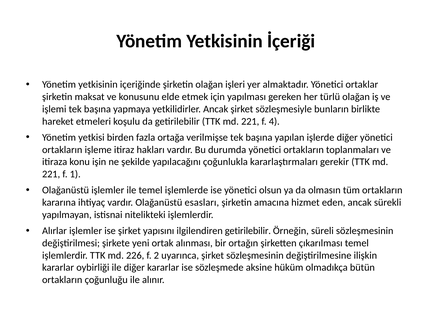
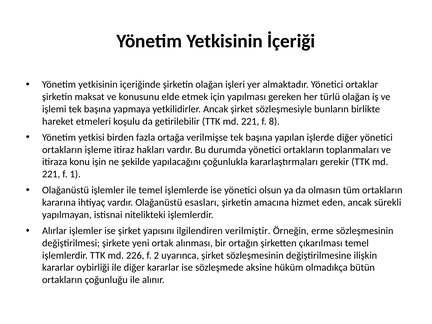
4: 4 -> 8
ilgilendiren getirilebilir: getirilebilir -> verilmiştir
süreli: süreli -> erme
